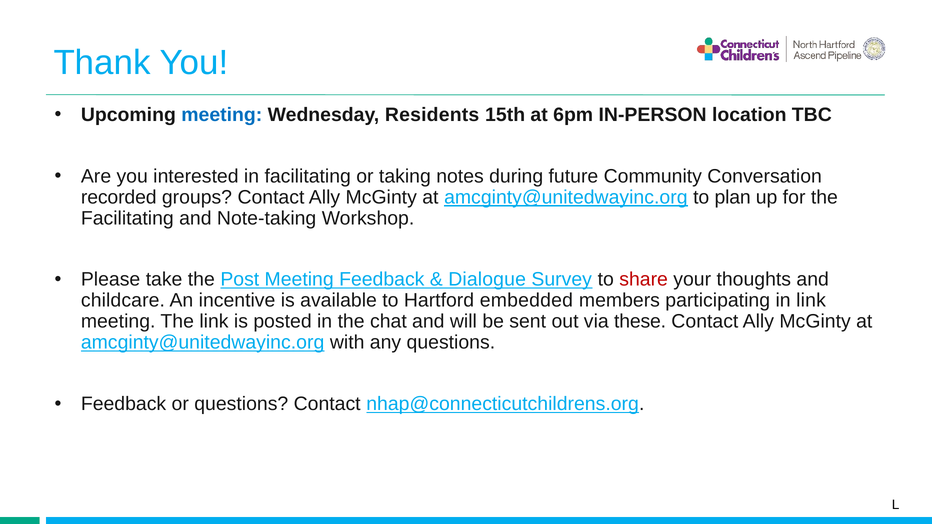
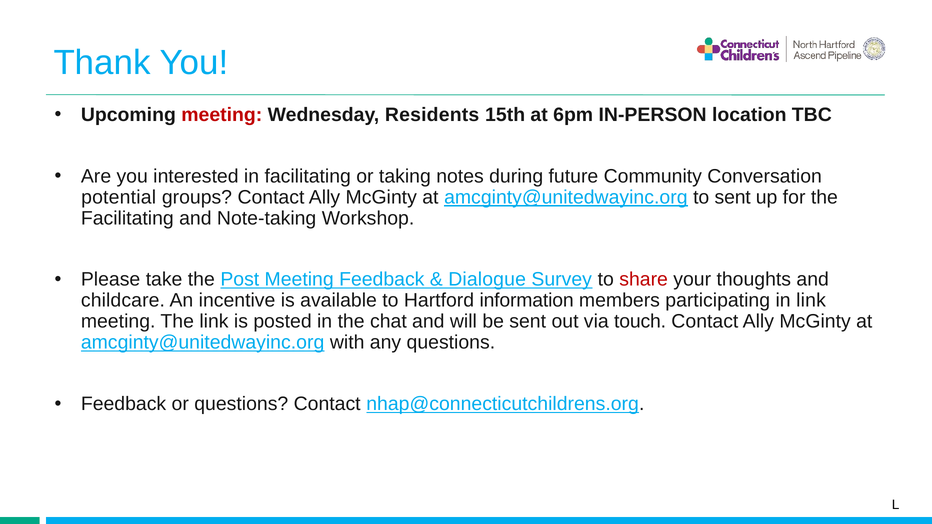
meeting at (222, 115) colour: blue -> red
recorded: recorded -> potential
to plan: plan -> sent
embedded: embedded -> information
these: these -> touch
